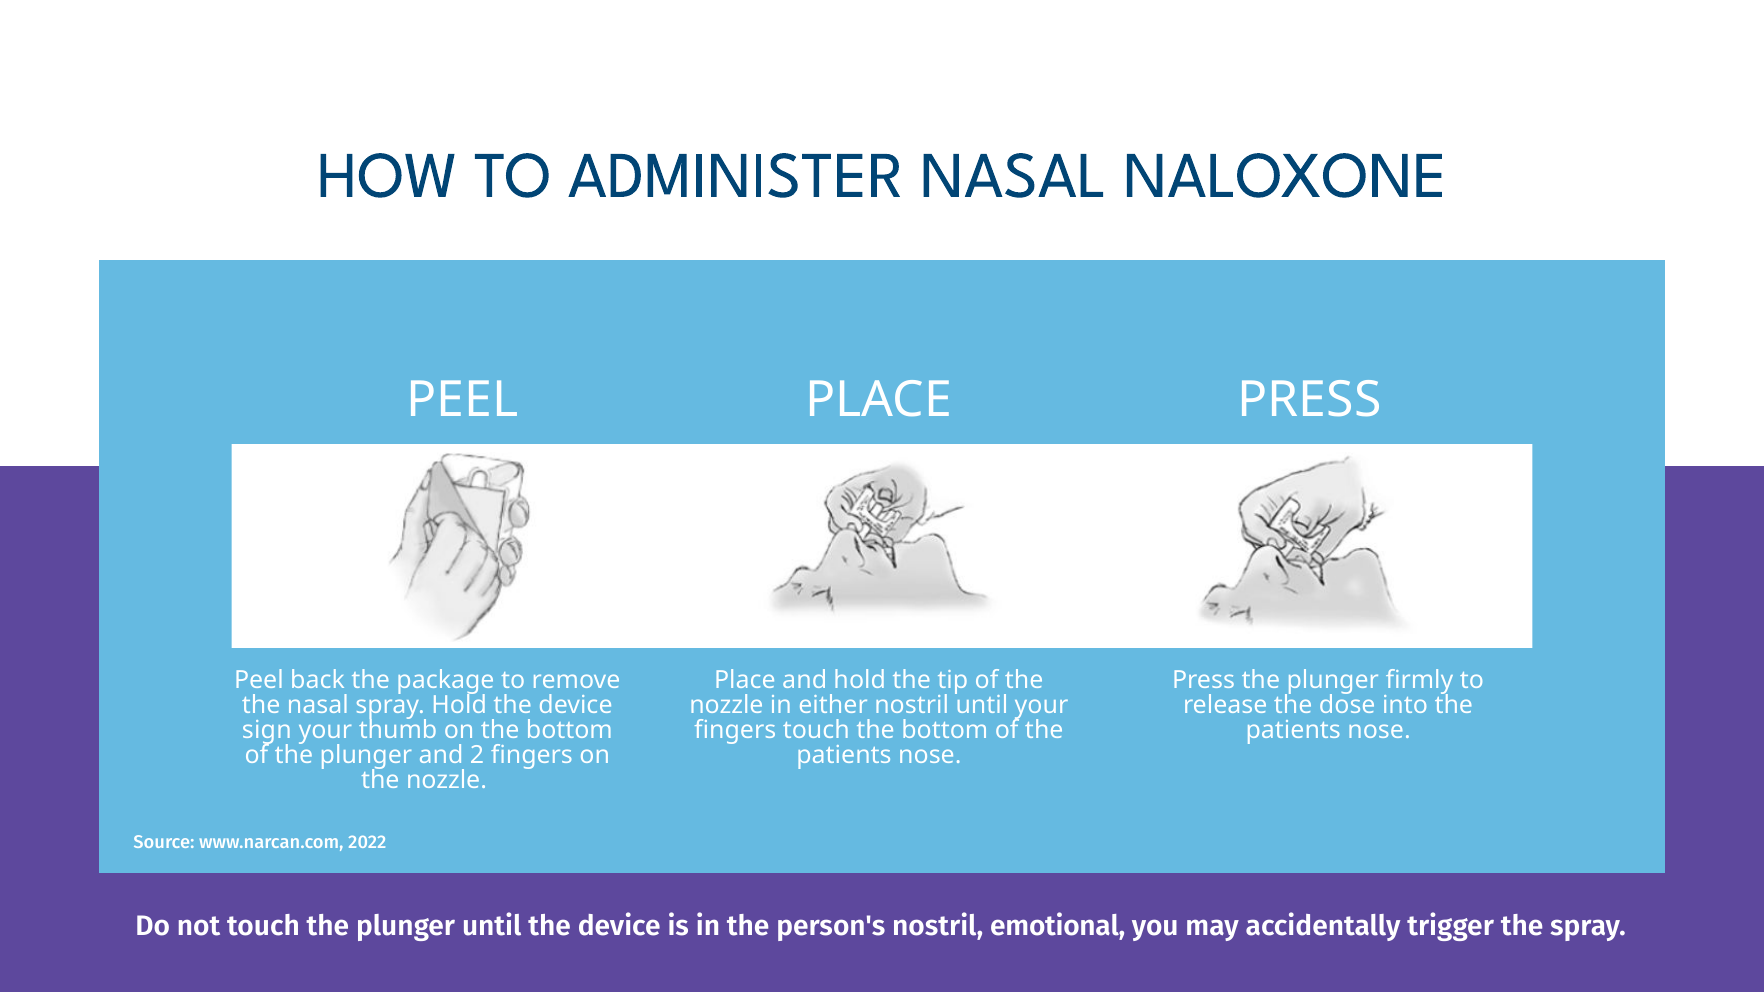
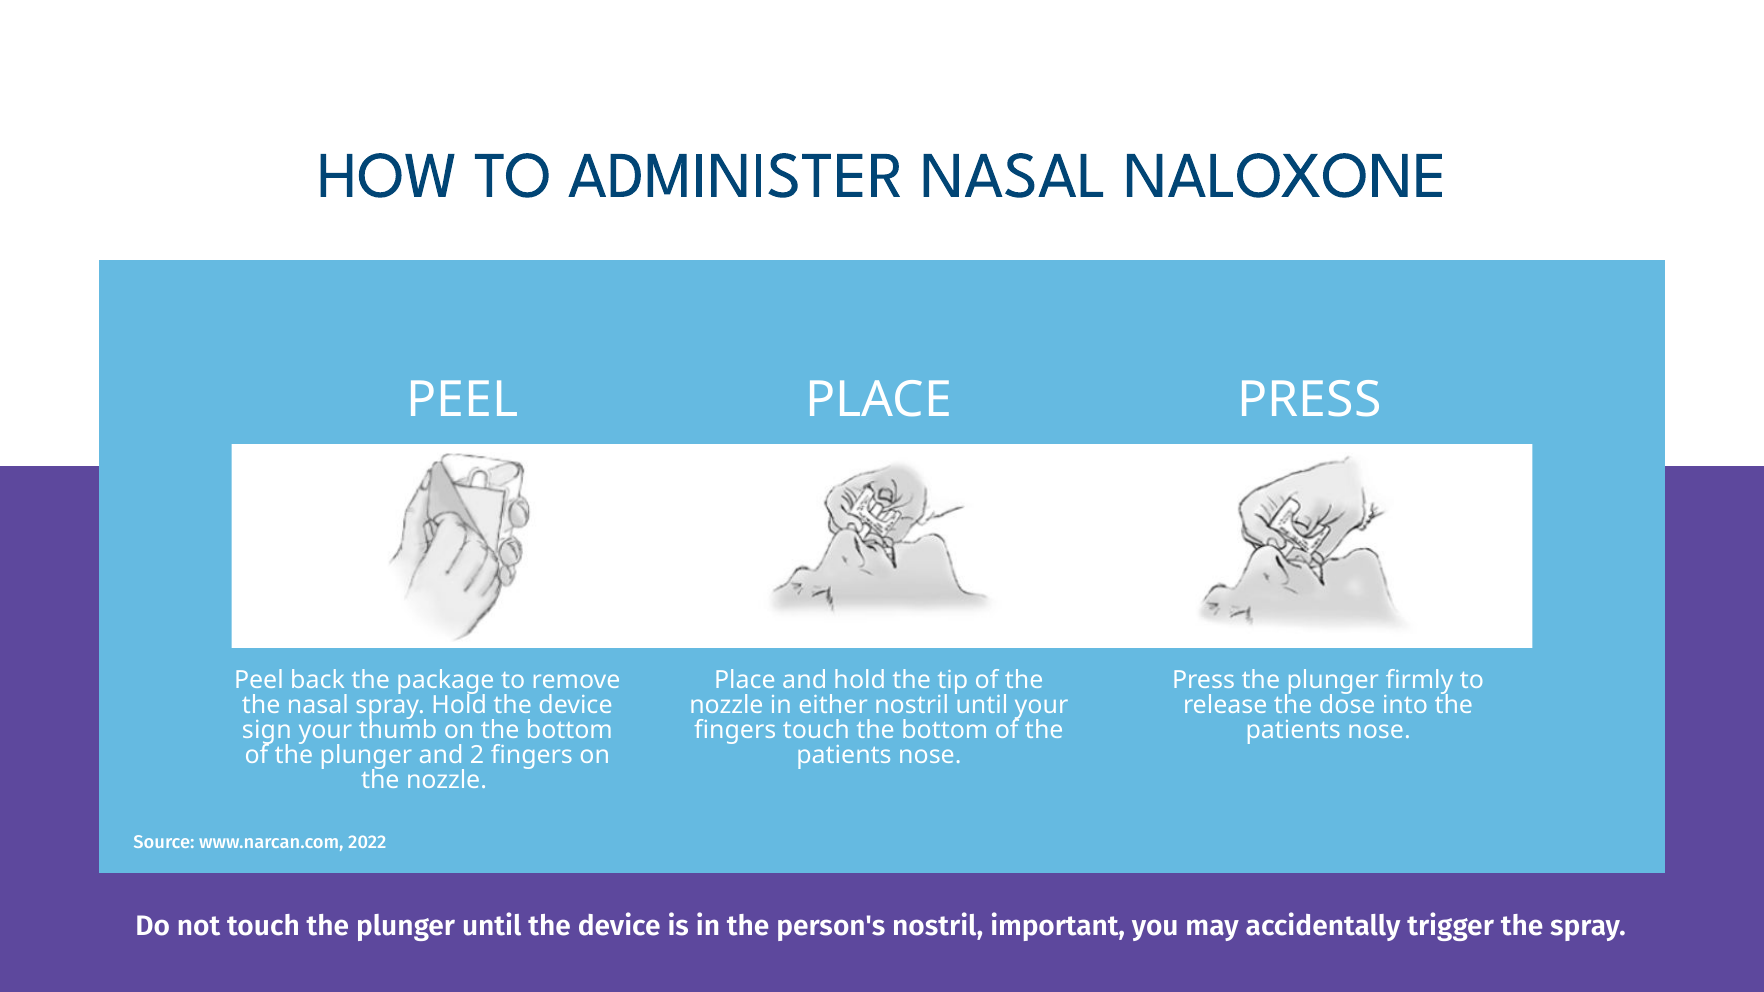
emotional: emotional -> important
